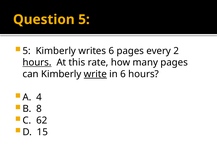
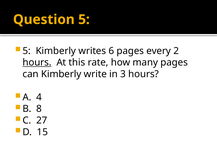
write underline: present -> none
in 6: 6 -> 3
62: 62 -> 27
